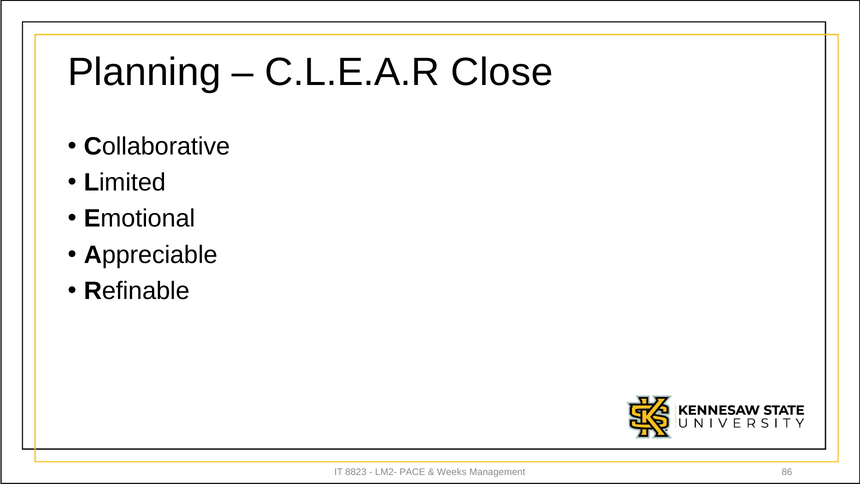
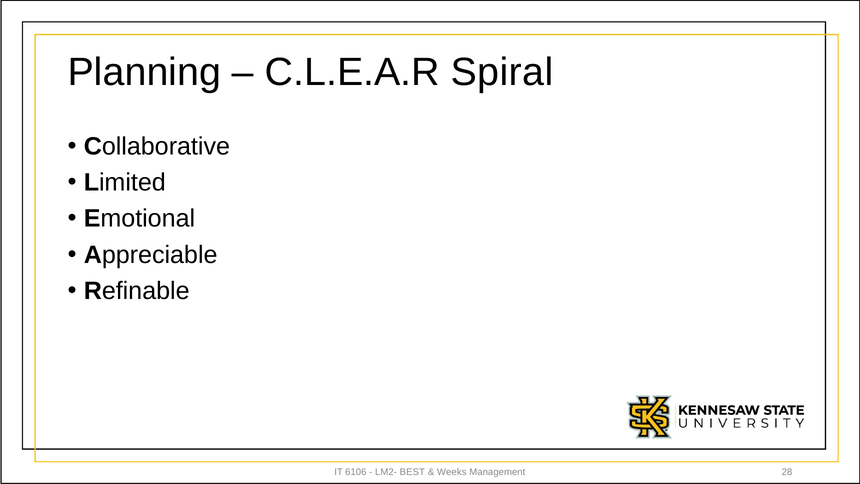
Close: Close -> Spiral
8823: 8823 -> 6106
PACE: PACE -> BEST
86: 86 -> 28
